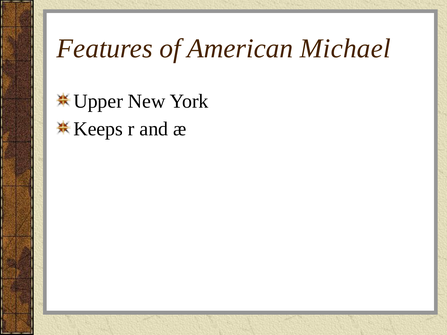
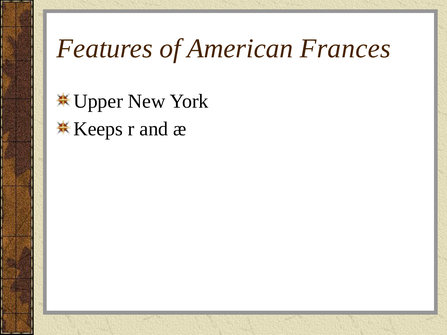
Michael: Michael -> Frances
